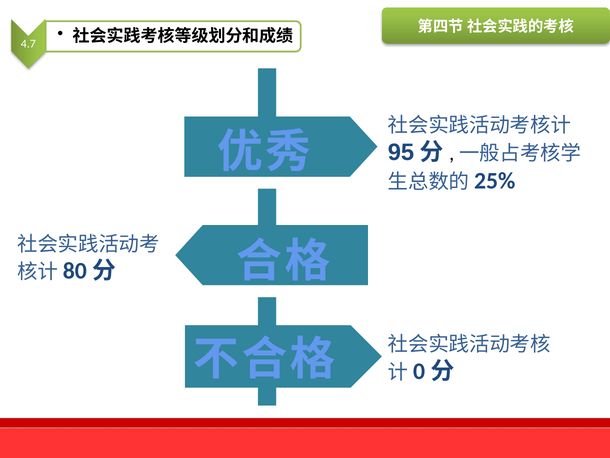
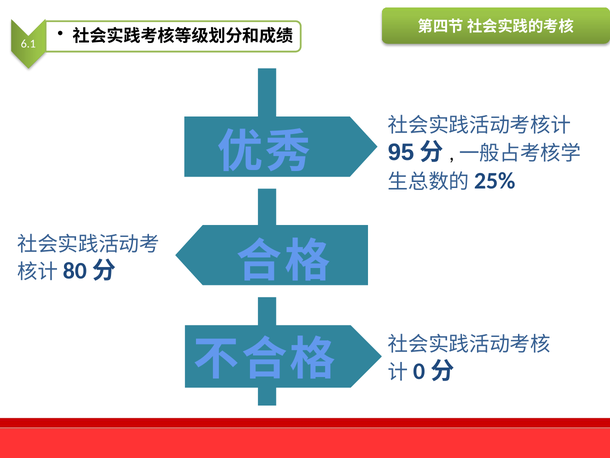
4.7: 4.7 -> 6.1
